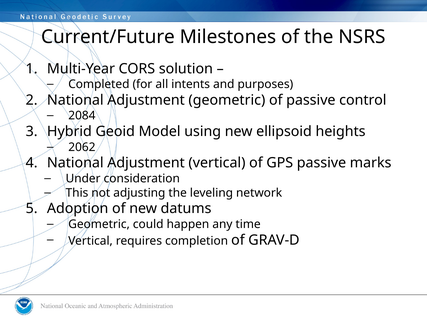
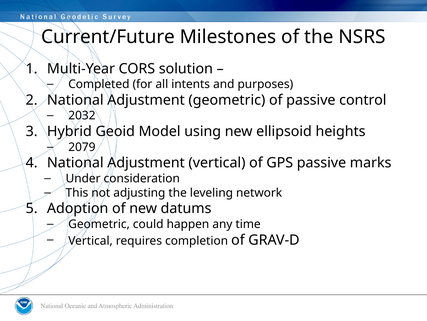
2084: 2084 -> 2032
2062: 2062 -> 2079
